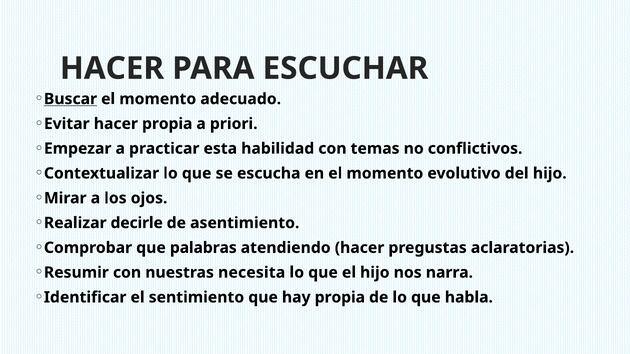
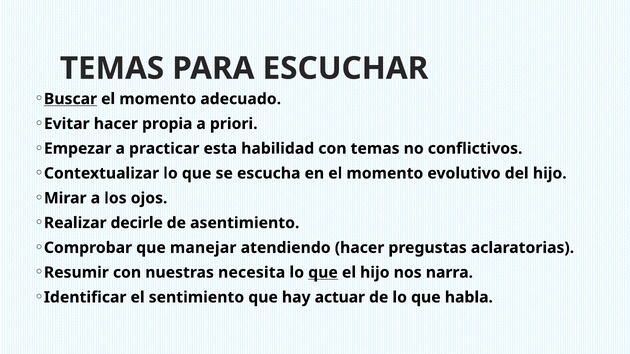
HACER at (112, 68): HACER -> TEMAS
palabras: palabras -> manejar
que at (323, 273) underline: none -> present
hay propia: propia -> actuar
